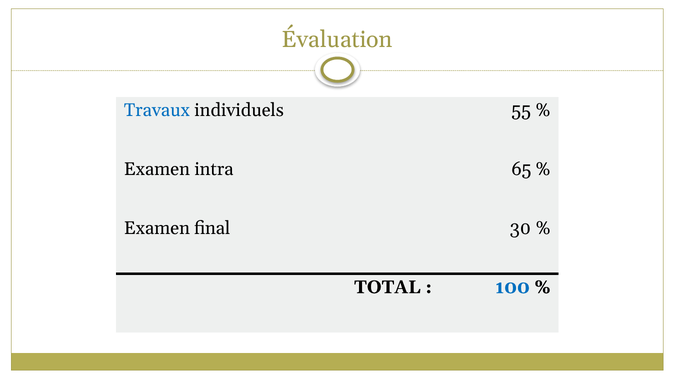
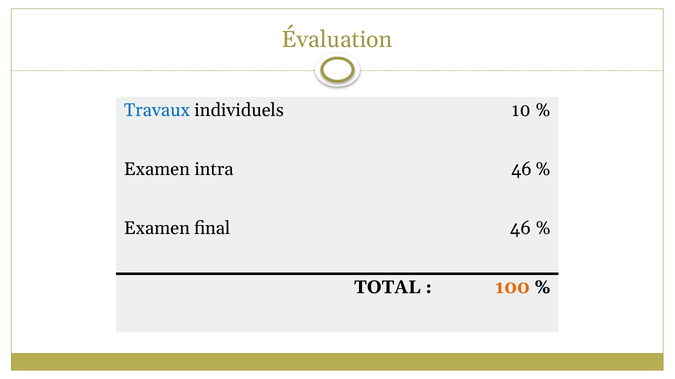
55: 55 -> 10
intra 65: 65 -> 46
final 30: 30 -> 46
100 colour: blue -> orange
